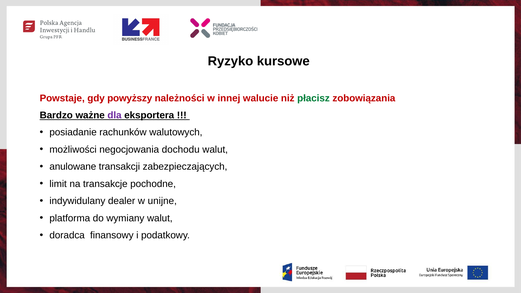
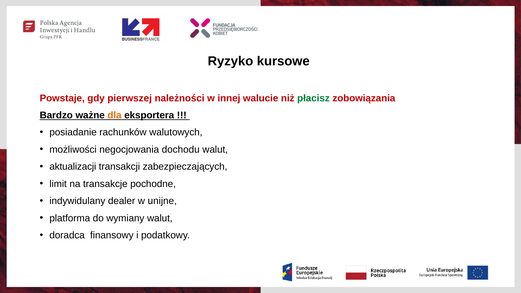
powyższy: powyższy -> pierwszej
dla colour: purple -> orange
anulowane: anulowane -> aktualizacji
